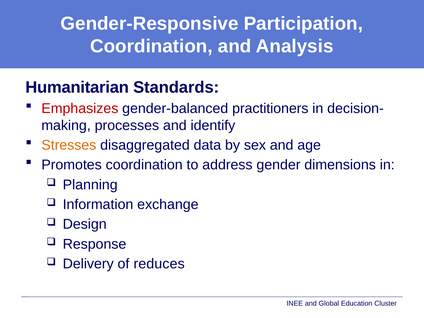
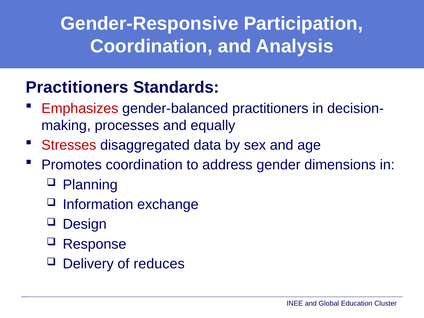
Humanitarian at (77, 87): Humanitarian -> Practitioners
identify: identify -> equally
Stresses colour: orange -> red
